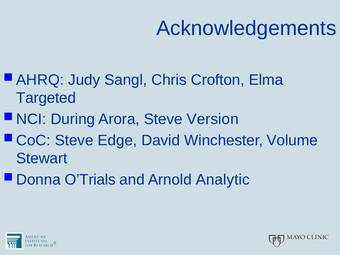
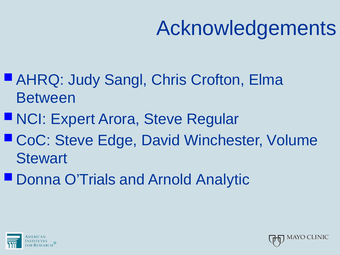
Targeted: Targeted -> Between
During: During -> Expert
Version: Version -> Regular
